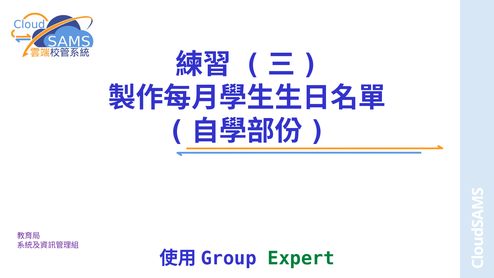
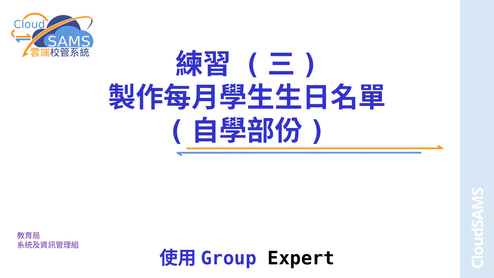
Expert colour: green -> black
